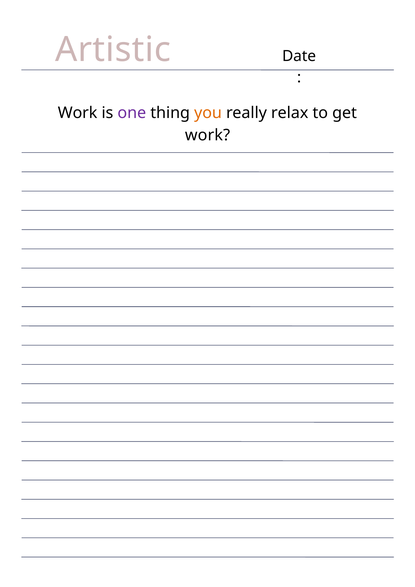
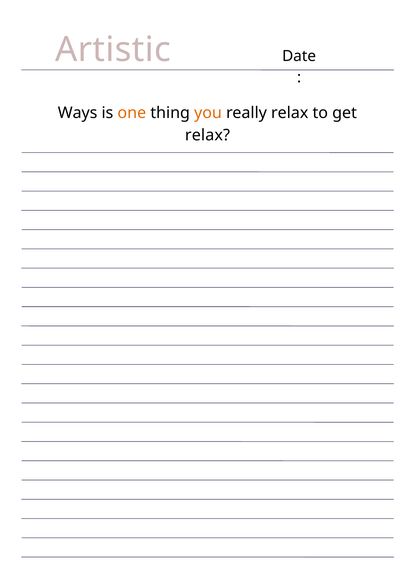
Work at (78, 113): Work -> Ways
one colour: purple -> orange
work at (208, 135): work -> relax
